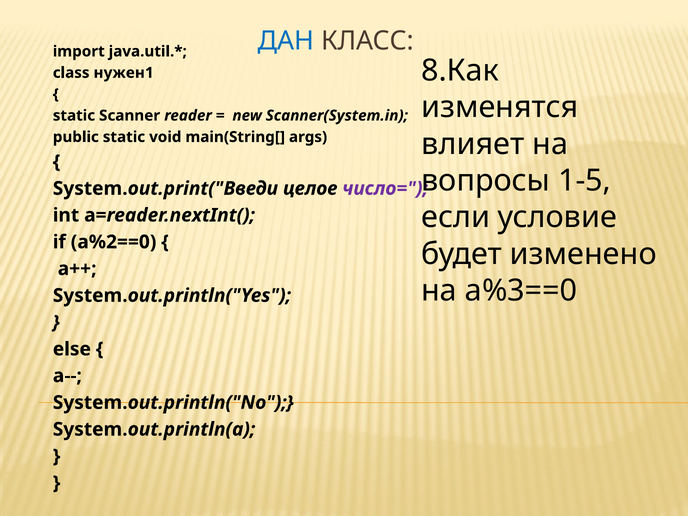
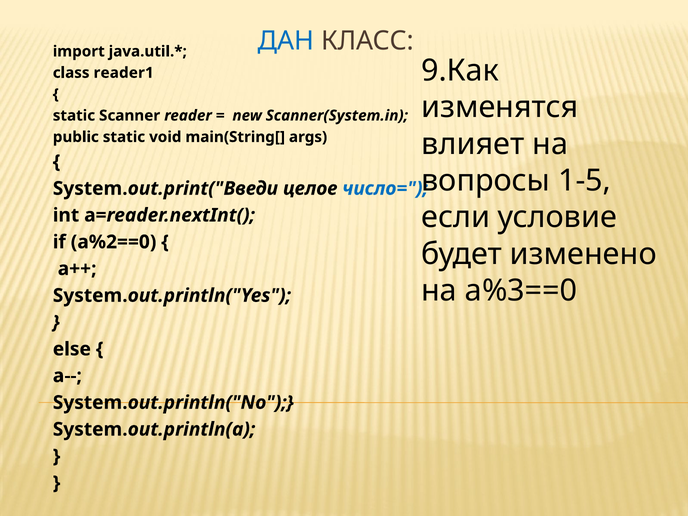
8.Как: 8.Как -> 9.Как
нужен1: нужен1 -> reader1
число= colour: purple -> blue
